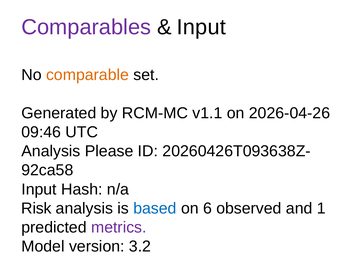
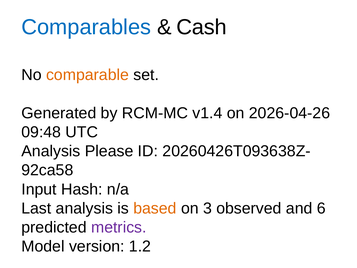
Comparables colour: purple -> blue
Input at (201, 27): Input -> Cash
v1.1: v1.1 -> v1.4
09:46: 09:46 -> 09:48
Risk: Risk -> Last
based colour: blue -> orange
6: 6 -> 3
1: 1 -> 6
3.2: 3.2 -> 1.2
